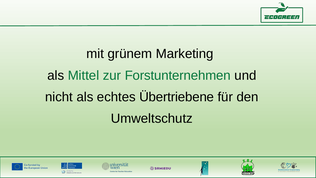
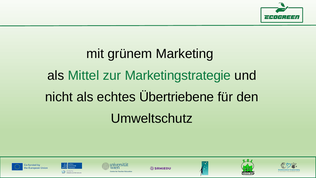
Forstunternehmen: Forstunternehmen -> Marketingstrategie
